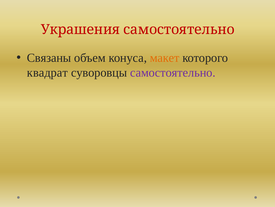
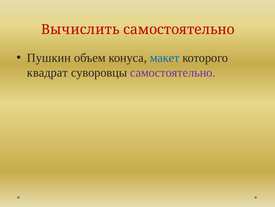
Украшения: Украшения -> Вычислить
Связаны: Связаны -> Пушкин
макет colour: orange -> blue
